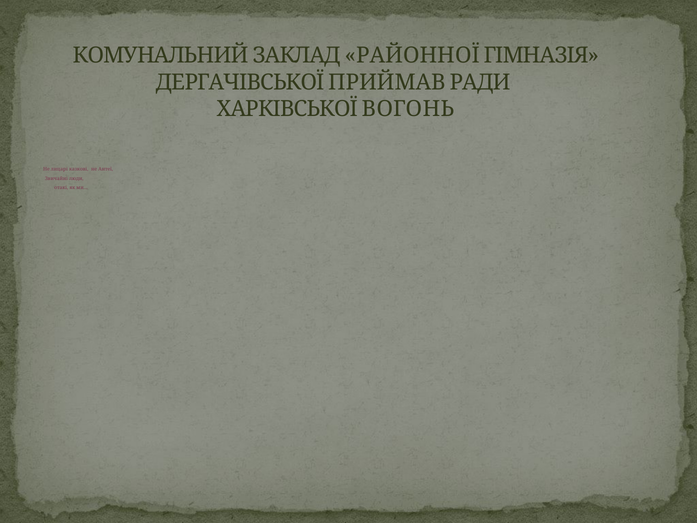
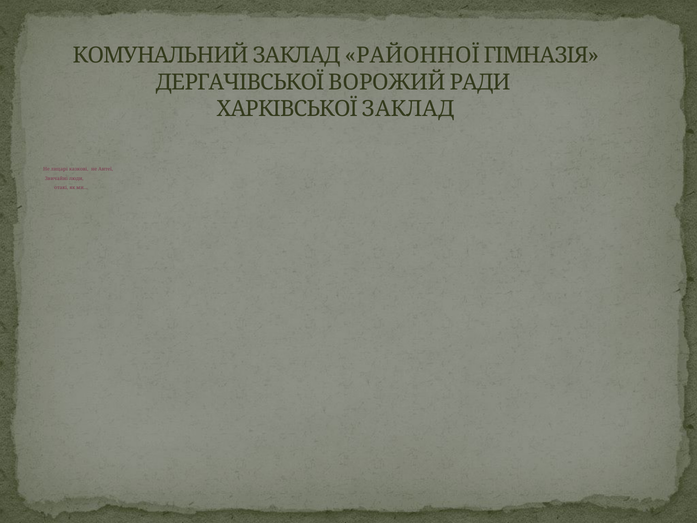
ПРИЙМАВ: ПРИЙМАВ -> ВОРОЖИЙ
ХАРКІВСЬКОЇ ВОГОНЬ: ВОГОНЬ -> ЗАКЛАД
